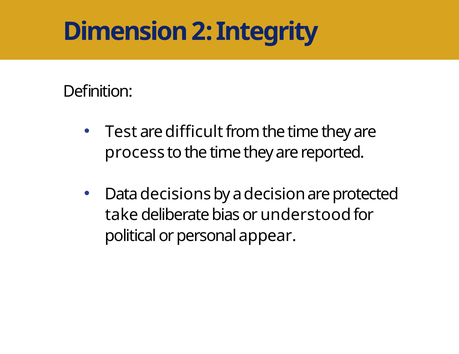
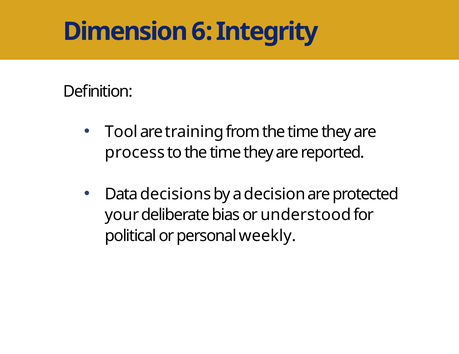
2: 2 -> 6
Test: Test -> Tool
difficult: difficult -> training
take: take -> your
appear: appear -> weekly
